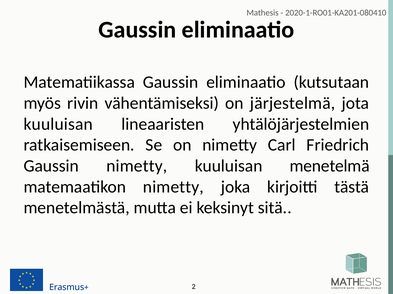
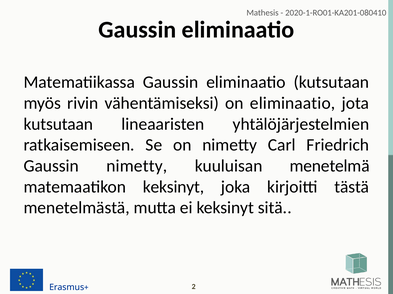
on järjestelmä: järjestelmä -> eliminaatio
kuuluisan at (58, 124): kuuluisan -> kutsutaan
matemaatikon nimetty: nimetty -> keksinyt
